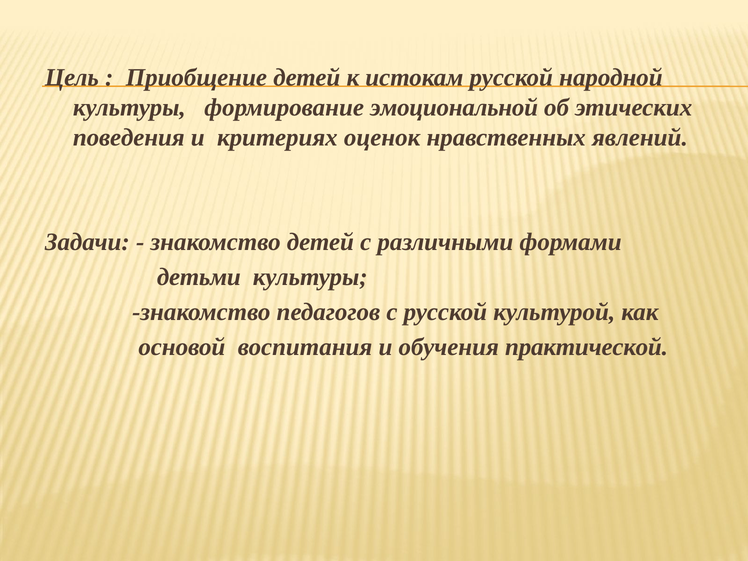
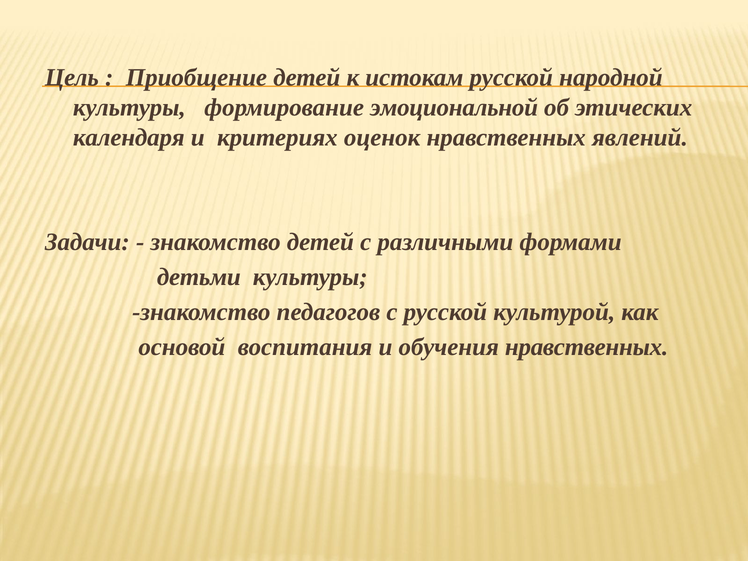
поведения: поведения -> календаря
обучения практической: практической -> нравственных
